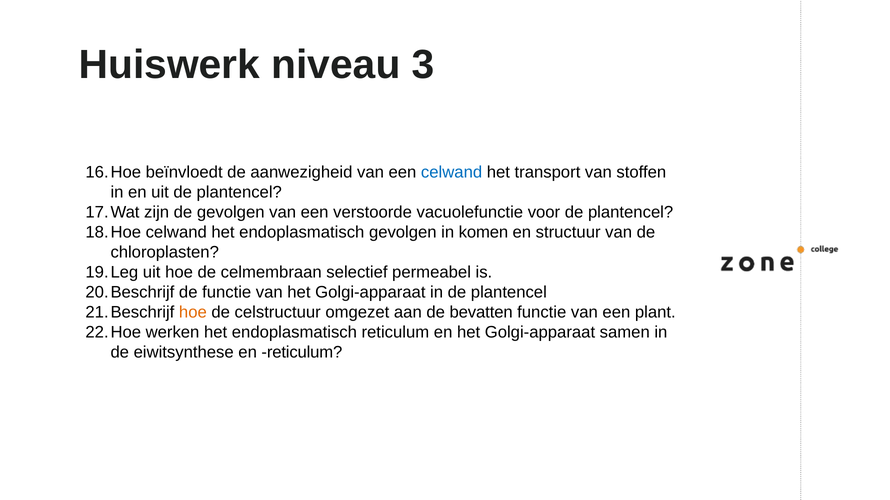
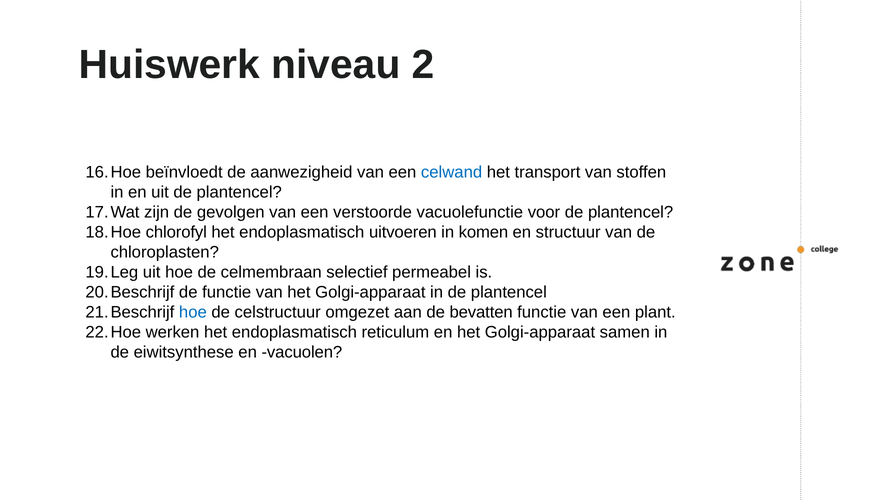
3: 3 -> 2
celwand at (176, 233): celwand -> chlorofyl
endoplasmatisch gevolgen: gevolgen -> uitvoeren
hoe at (193, 313) colour: orange -> blue
en reticulum: reticulum -> vacuolen
